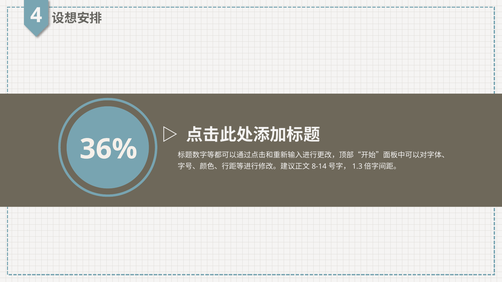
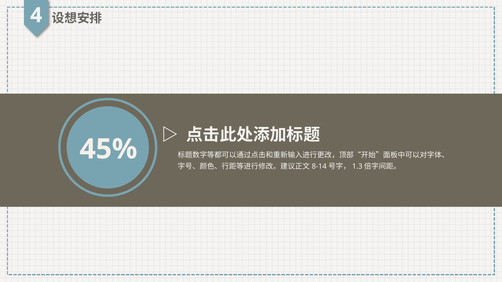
36%: 36% -> 45%
